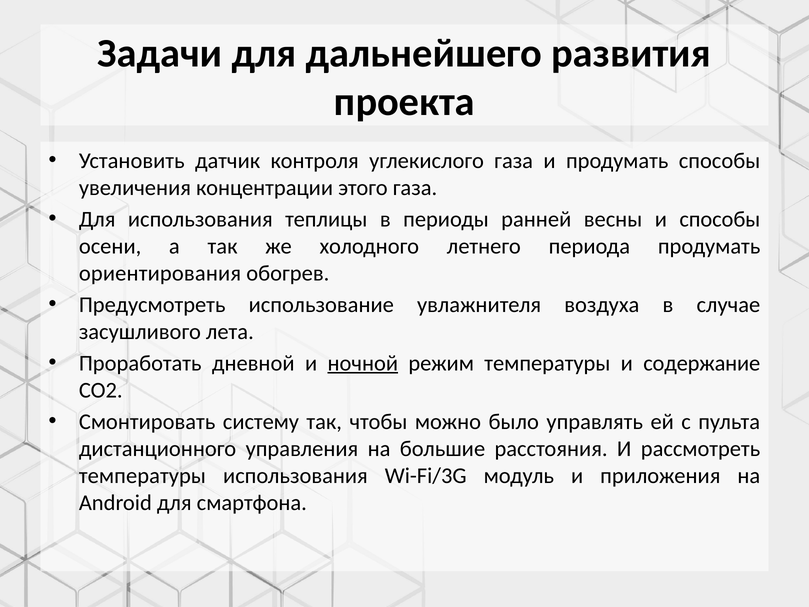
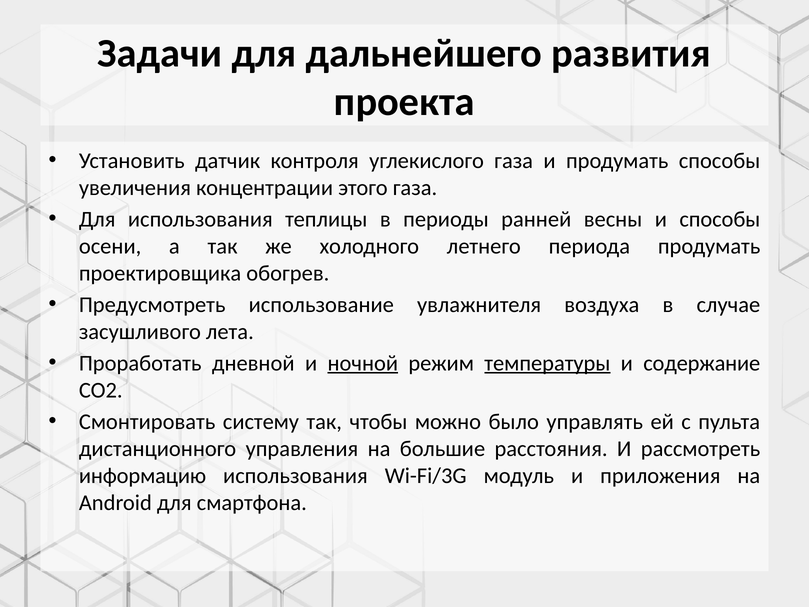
ориентирования: ориентирования -> проектировщика
температуры at (547, 363) underline: none -> present
температуры at (142, 475): температуры -> информацию
